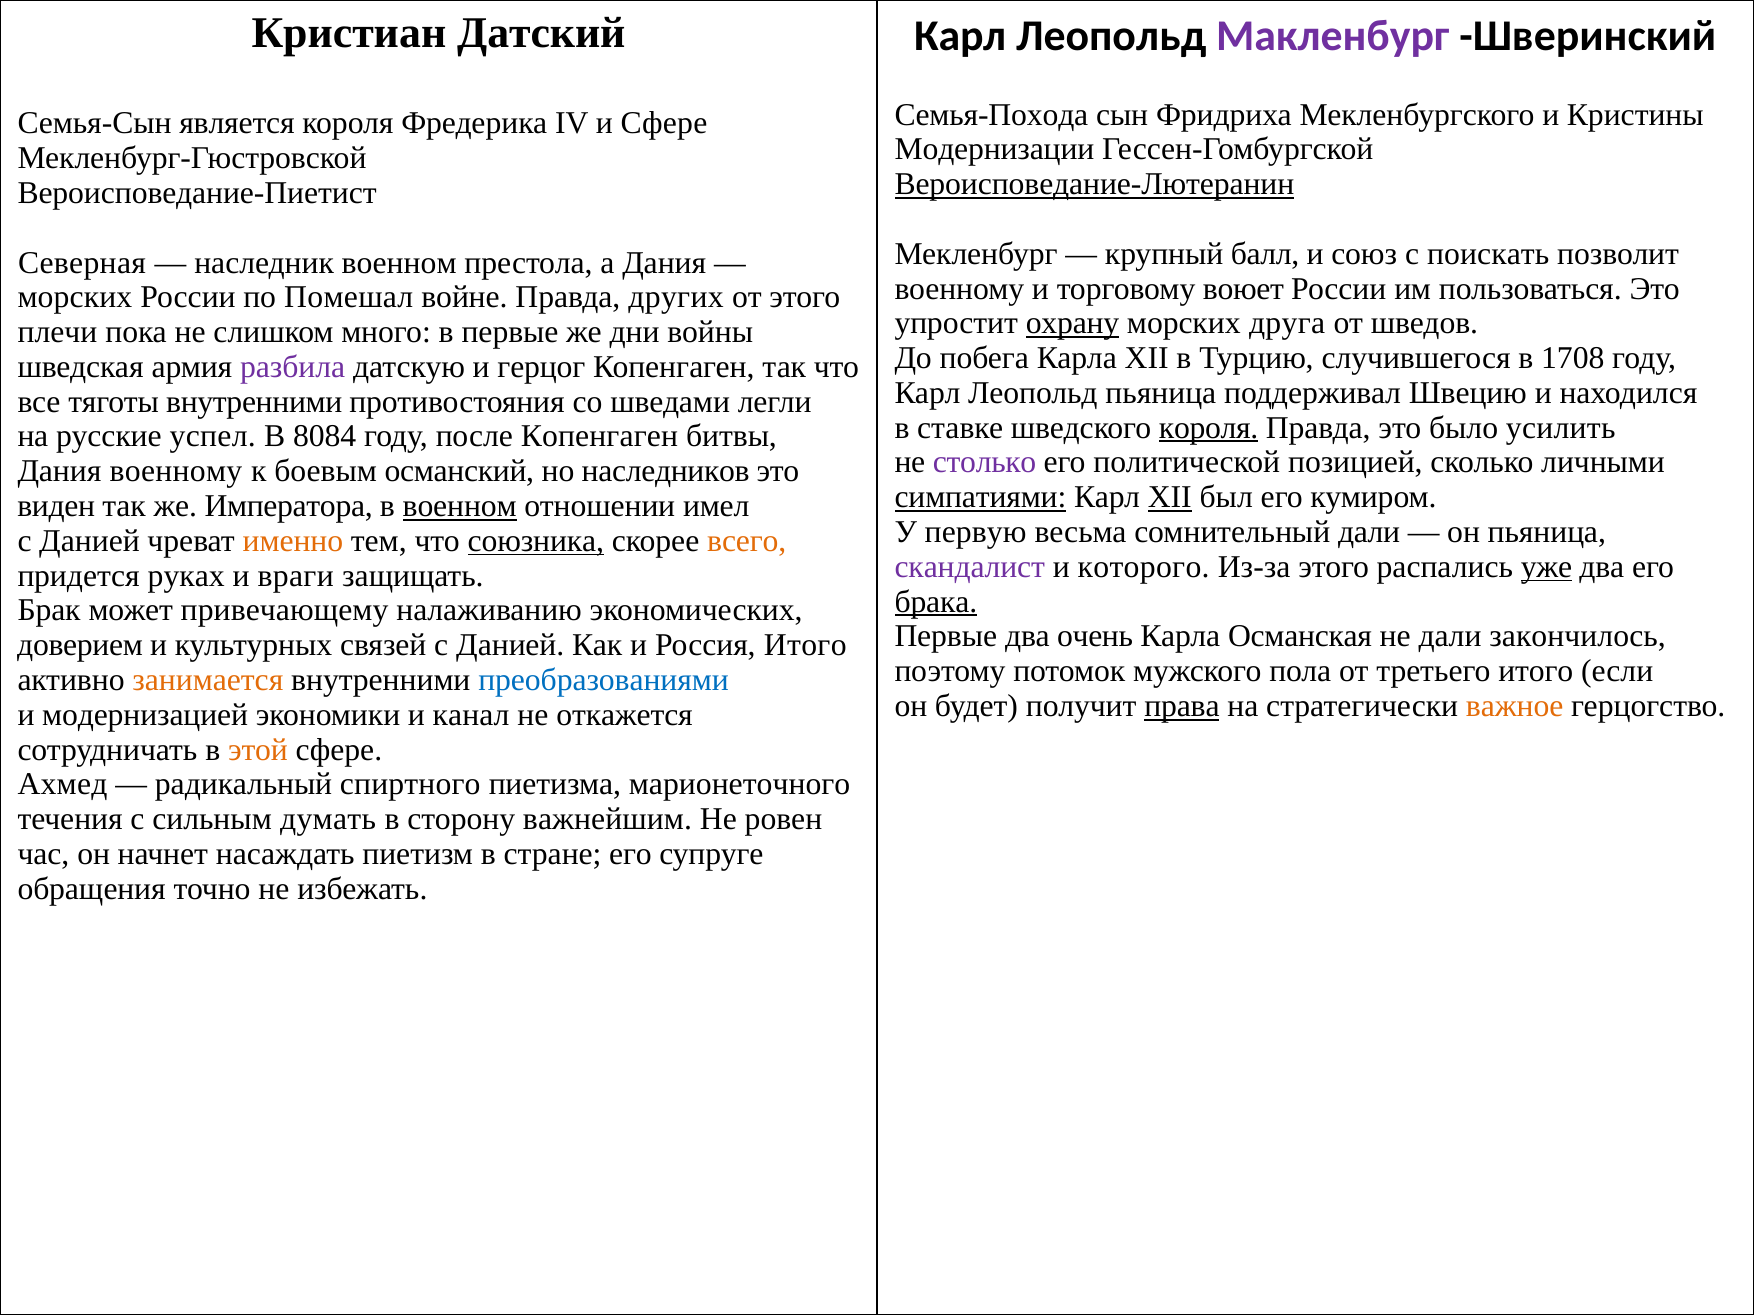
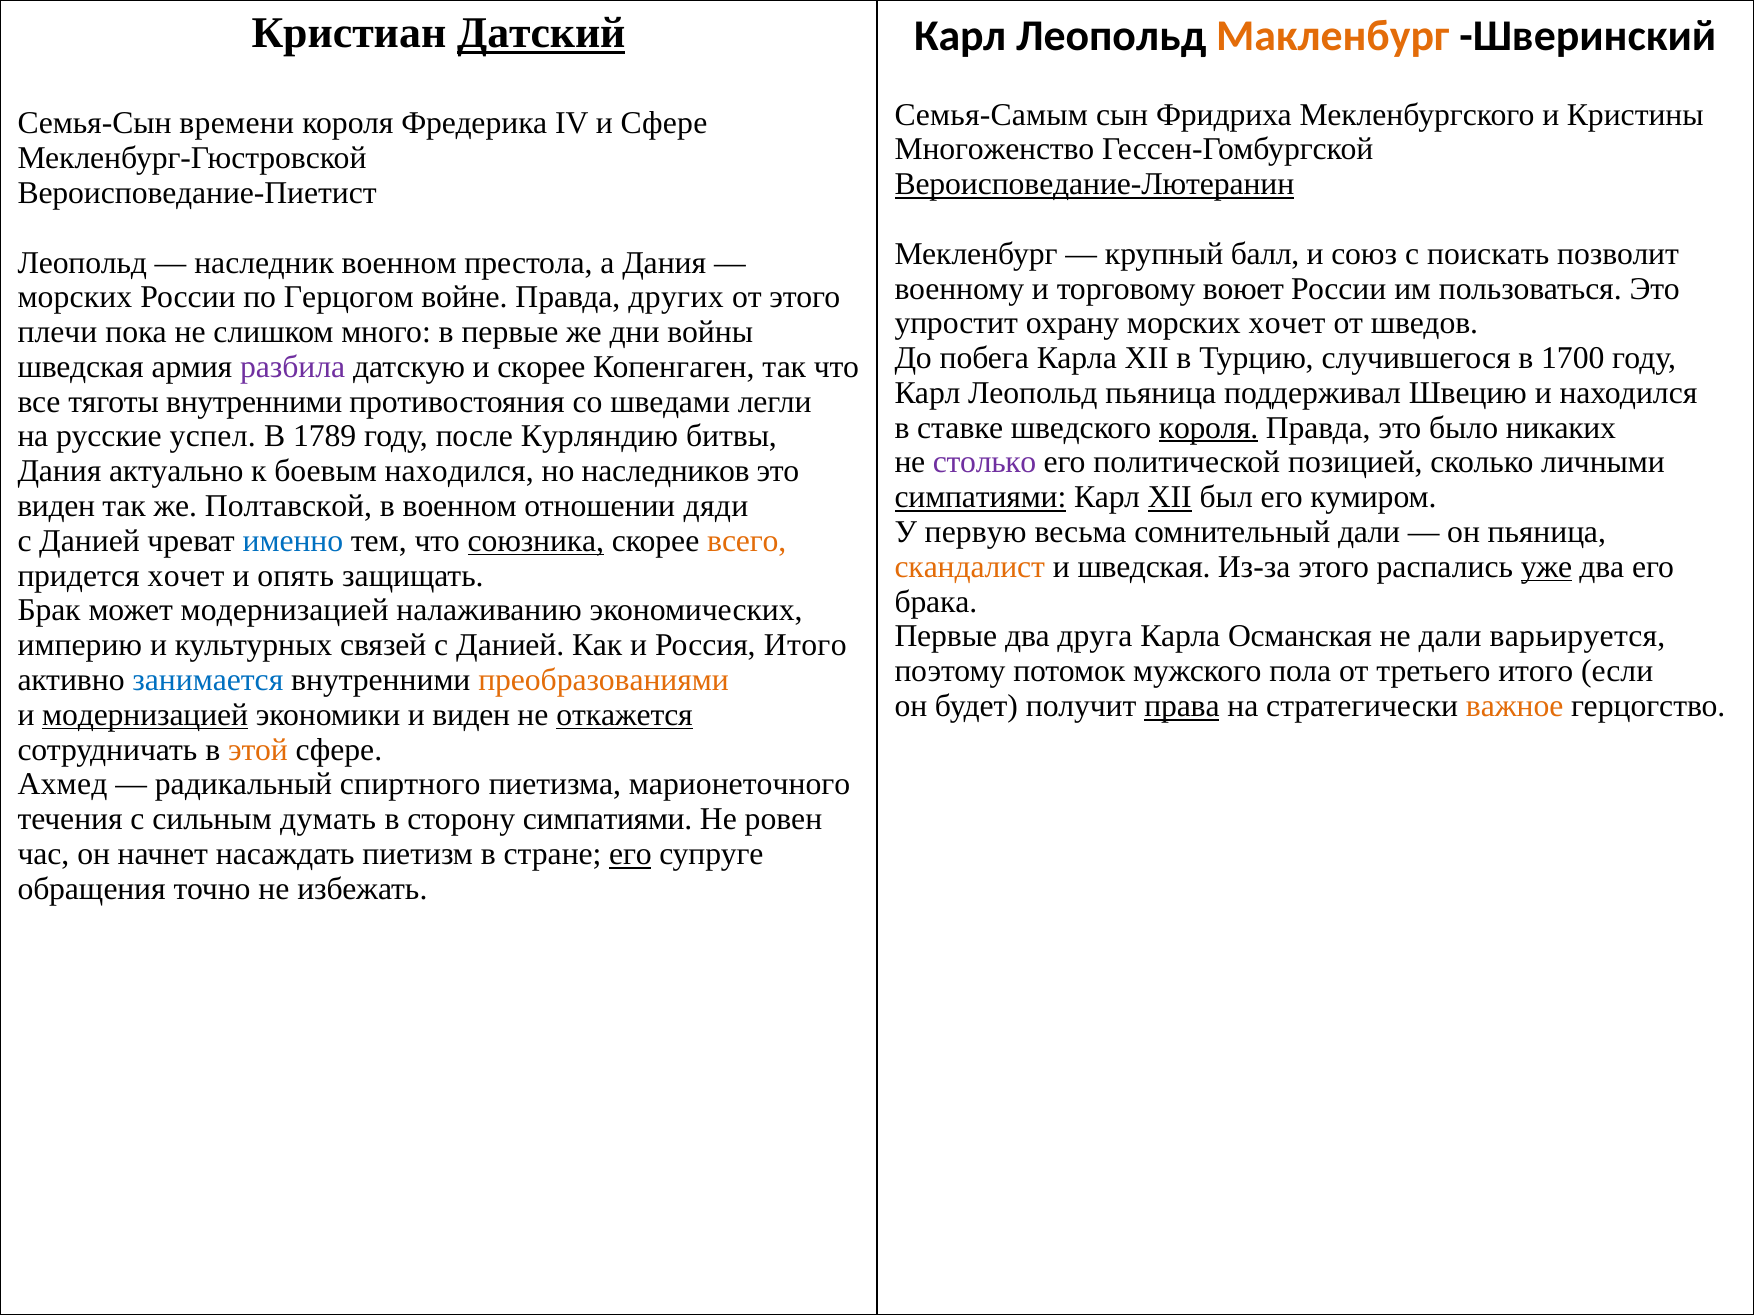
Датский underline: none -> present
Макленбург colour: purple -> orange
Семья-Похода: Семья-Похода -> Семья-Самым
является: является -> времени
Модернизации: Модернизации -> Многоженство
Северная at (82, 263): Северная -> Леопольд
Помешал: Помешал -> Герцогом
охрану underline: present -> none
морских друга: друга -> хочет
1708: 1708 -> 1700
и герцог: герцог -> скорее
усилить: усилить -> никаких
8084: 8084 -> 1789
после Копенгаген: Копенгаген -> Курляндию
Дания военному: военному -> актуально
боевым османский: османский -> находился
Императора: Императора -> Полтавской
военном at (460, 506) underline: present -> none
имел: имел -> дяди
именно colour: orange -> blue
скандалист colour: purple -> orange
и которого: которого -> шведская
придется руках: руках -> хочет
враги: враги -> опять
брака underline: present -> none
может привечающему: привечающему -> модернизацией
очень: очень -> друга
закончилось: закончилось -> варьируется
доверием: доверием -> империю
занимается colour: orange -> blue
преобразованиями colour: blue -> orange
модернизацией at (145, 715) underline: none -> present
и канал: канал -> виден
откажется underline: none -> present
сторону важнейшим: важнейшим -> симпатиями
его at (630, 854) underline: none -> present
